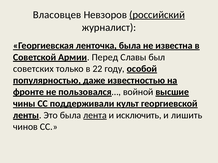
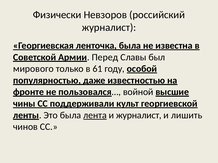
Власовцев: Власовцев -> Физически
российский underline: present -> none
советских: советских -> мирового
22: 22 -> 61
и исключить: исключить -> журналист
